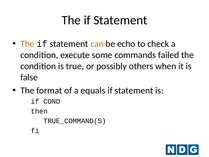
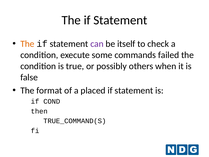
can colour: orange -> purple
echo: echo -> itself
equals: equals -> placed
